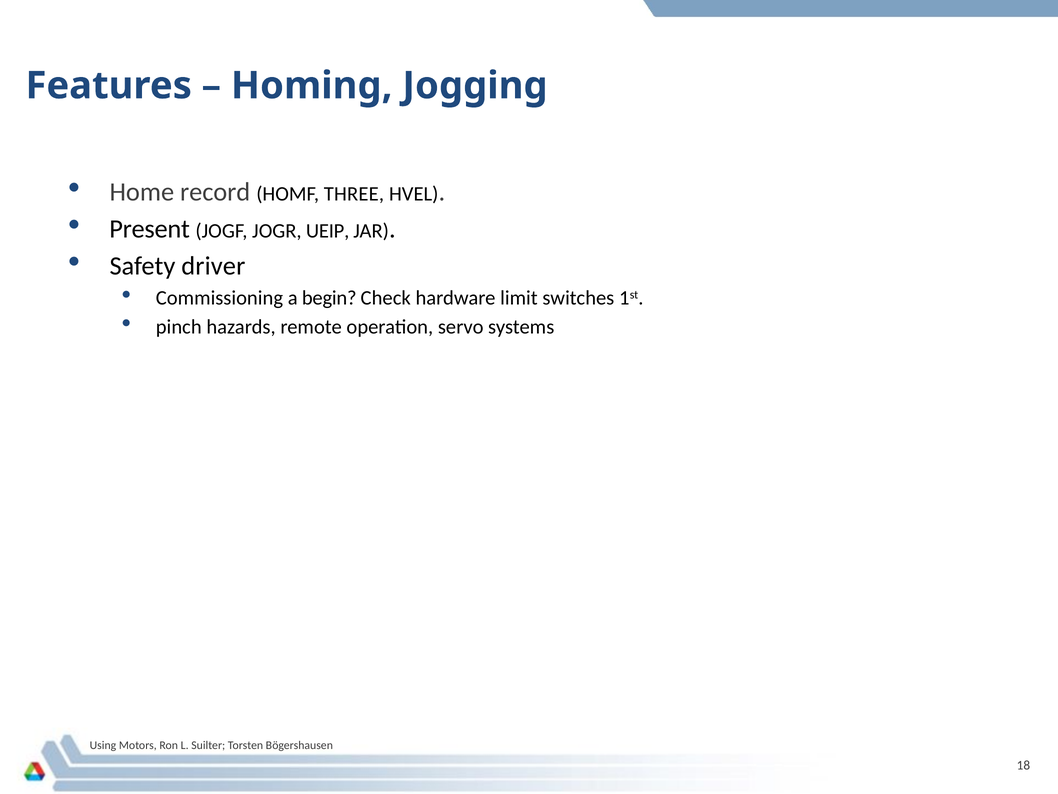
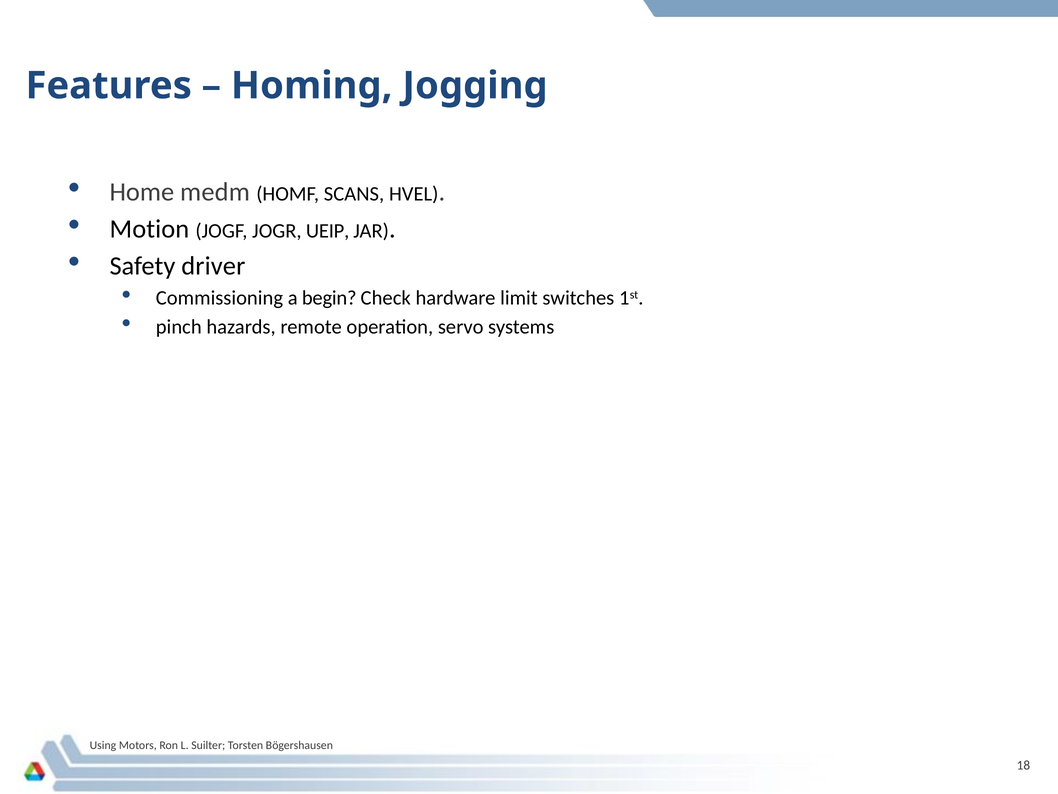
record: record -> medm
THREE: THREE -> SCANS
Present: Present -> Motion
